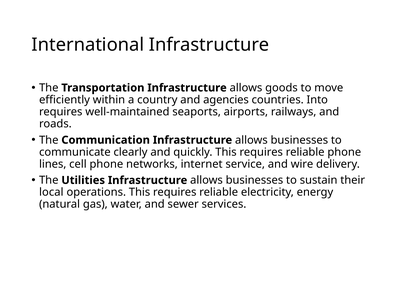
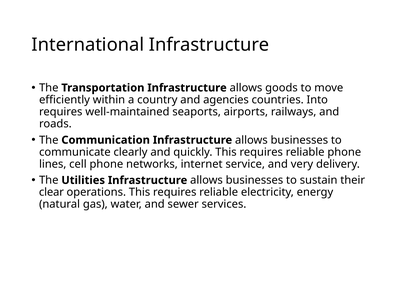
wire: wire -> very
local: local -> clear
